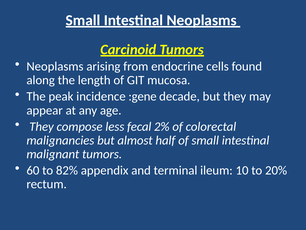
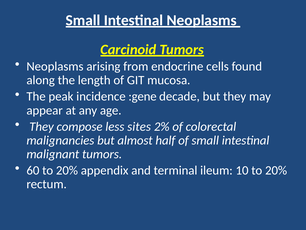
fecal: fecal -> sites
60 to 82%: 82% -> 20%
